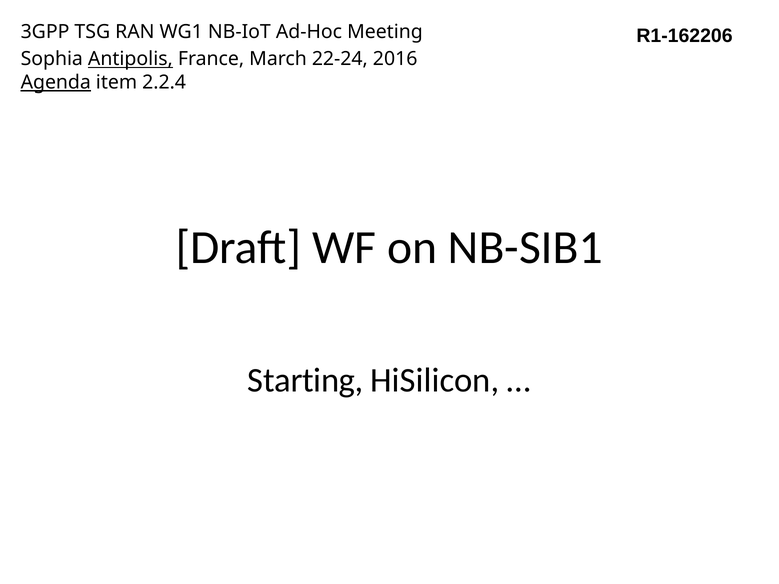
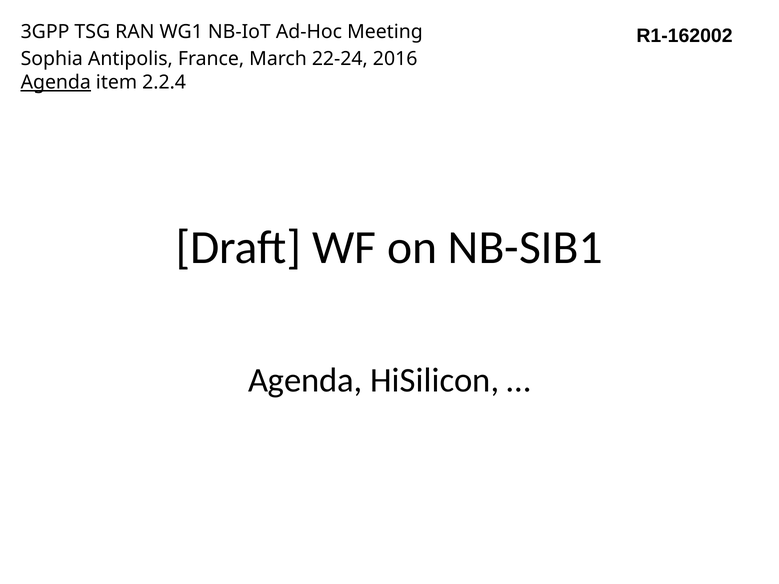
R1-162206: R1-162206 -> R1-162002
Antipolis underline: present -> none
Starting at (305, 381): Starting -> Agenda
